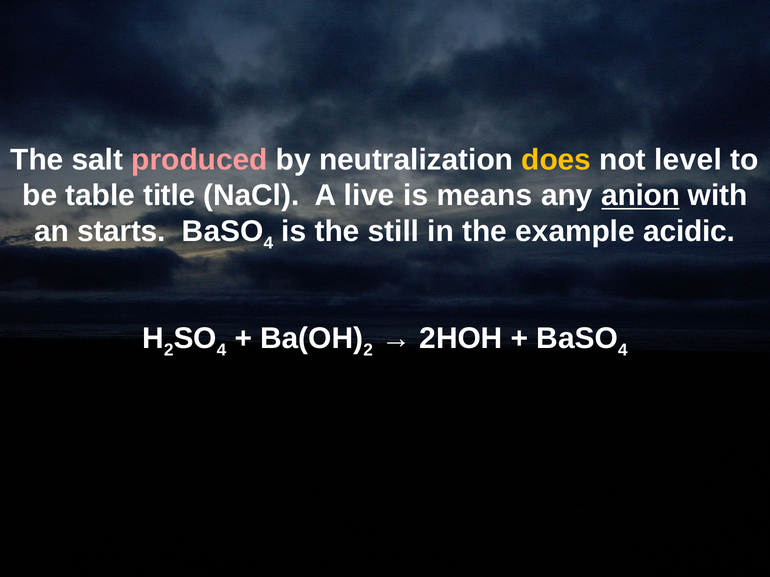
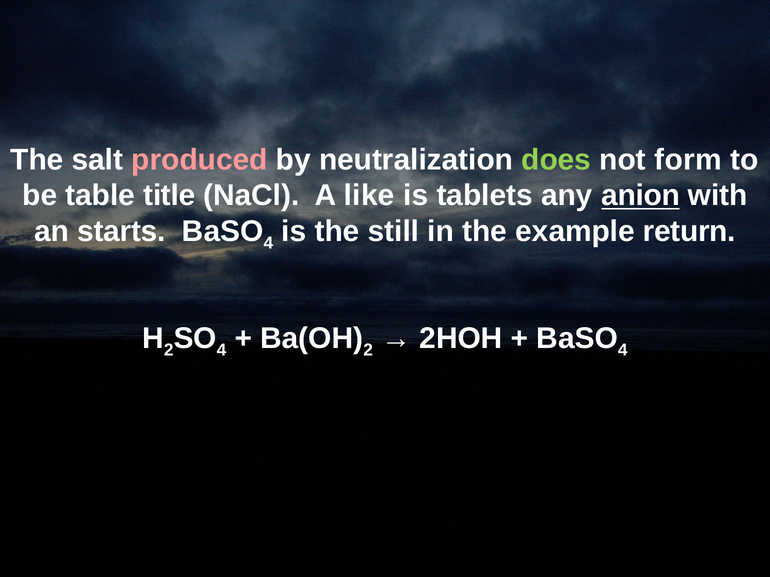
does colour: yellow -> light green
level: level -> form
live: live -> like
means: means -> tablets
acidic: acidic -> return
